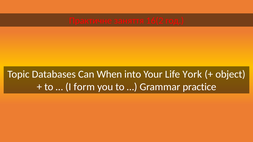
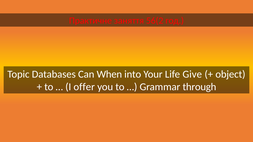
16(2: 16(2 -> 56(2
York: York -> Give
form: form -> offer
practice: practice -> through
